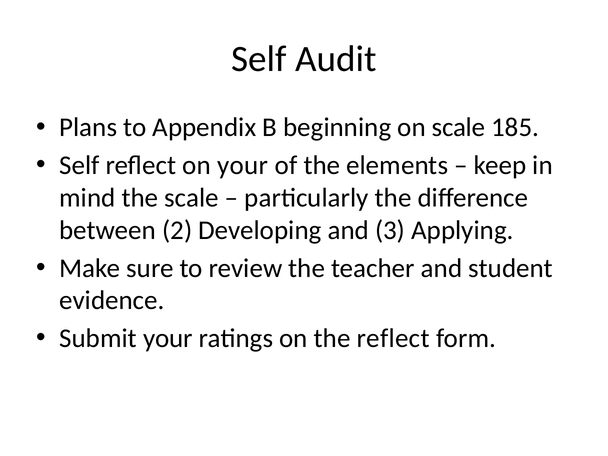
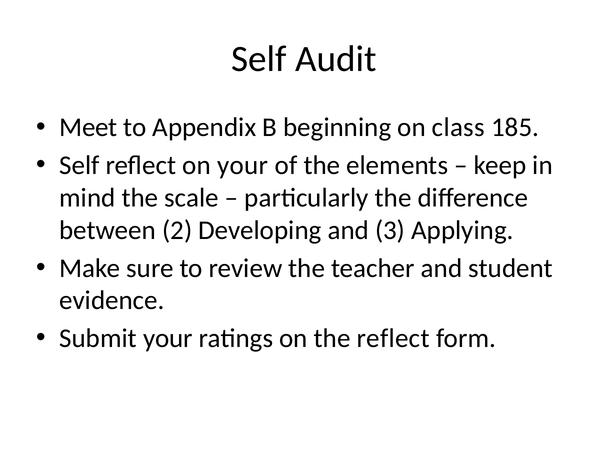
Plans: Plans -> Meet
on scale: scale -> class
